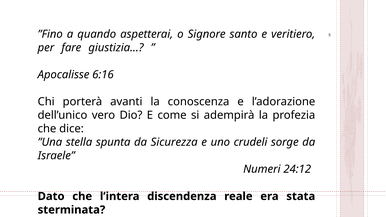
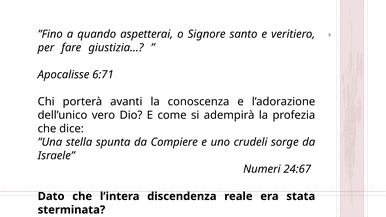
6:16: 6:16 -> 6:71
Sicurezza: Sicurezza -> Compiere
24:12: 24:12 -> 24:67
